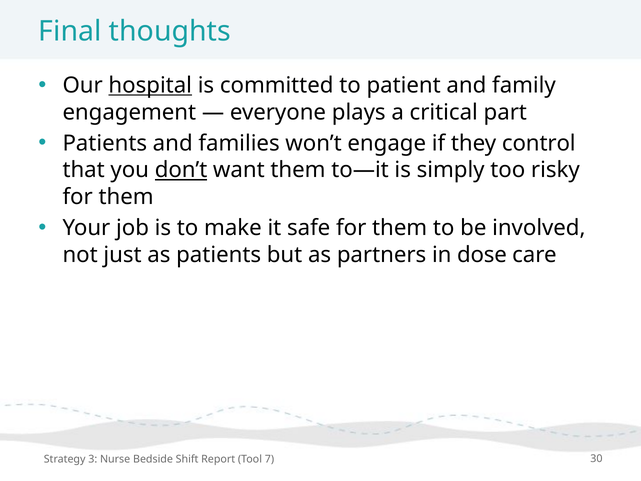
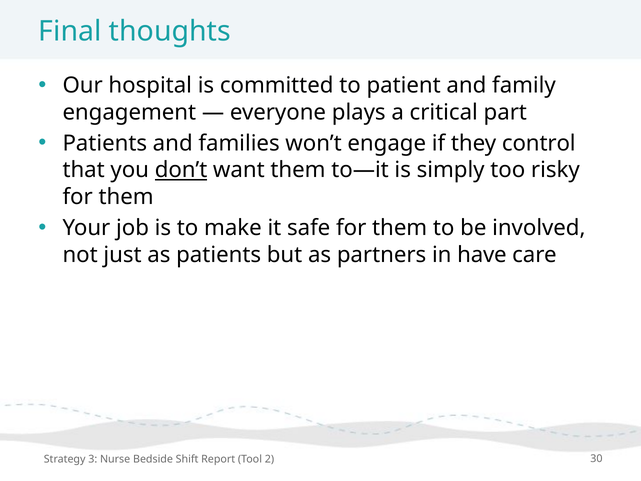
hospital underline: present -> none
dose: dose -> have
7: 7 -> 2
